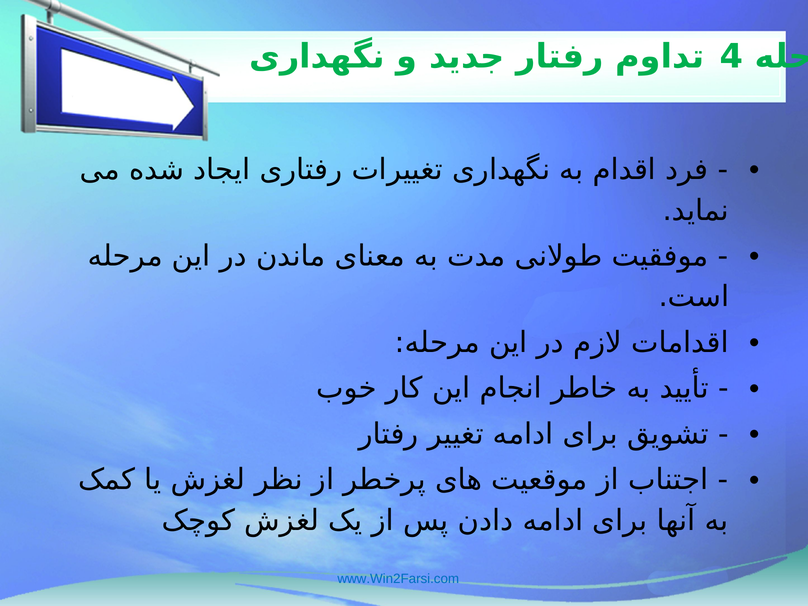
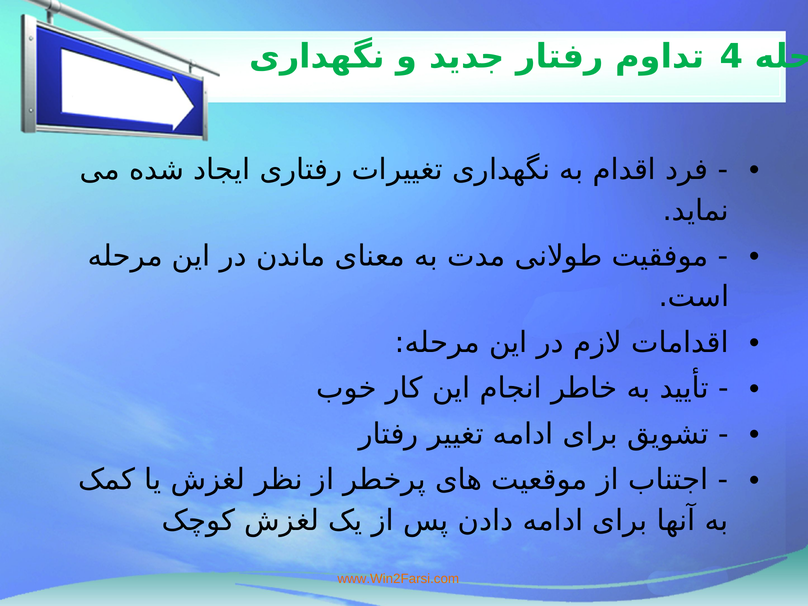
www.Win2Farsi.com colour: blue -> orange
